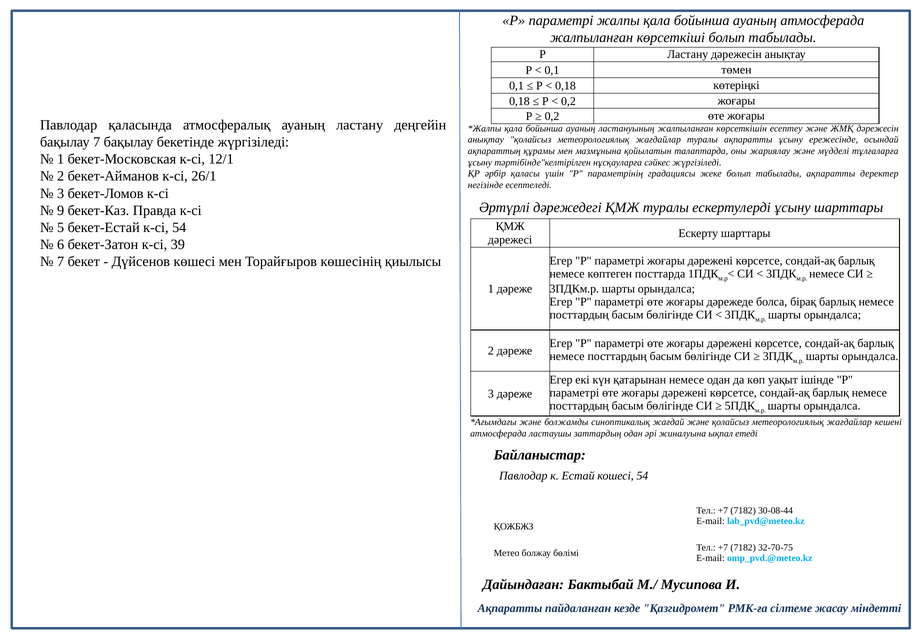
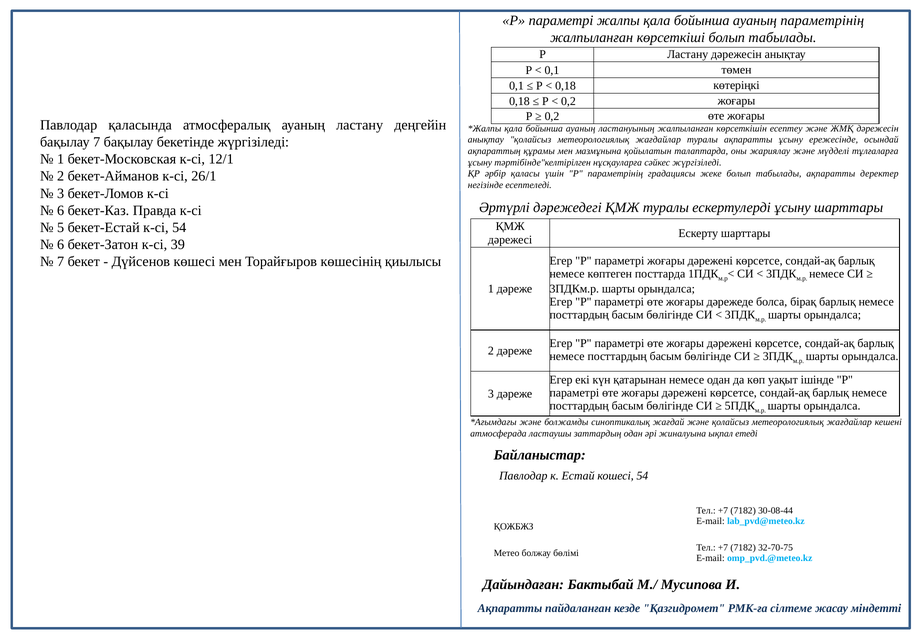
ауаның атмосферада: атмосферада -> параметрінің
9 at (61, 210): 9 -> 6
